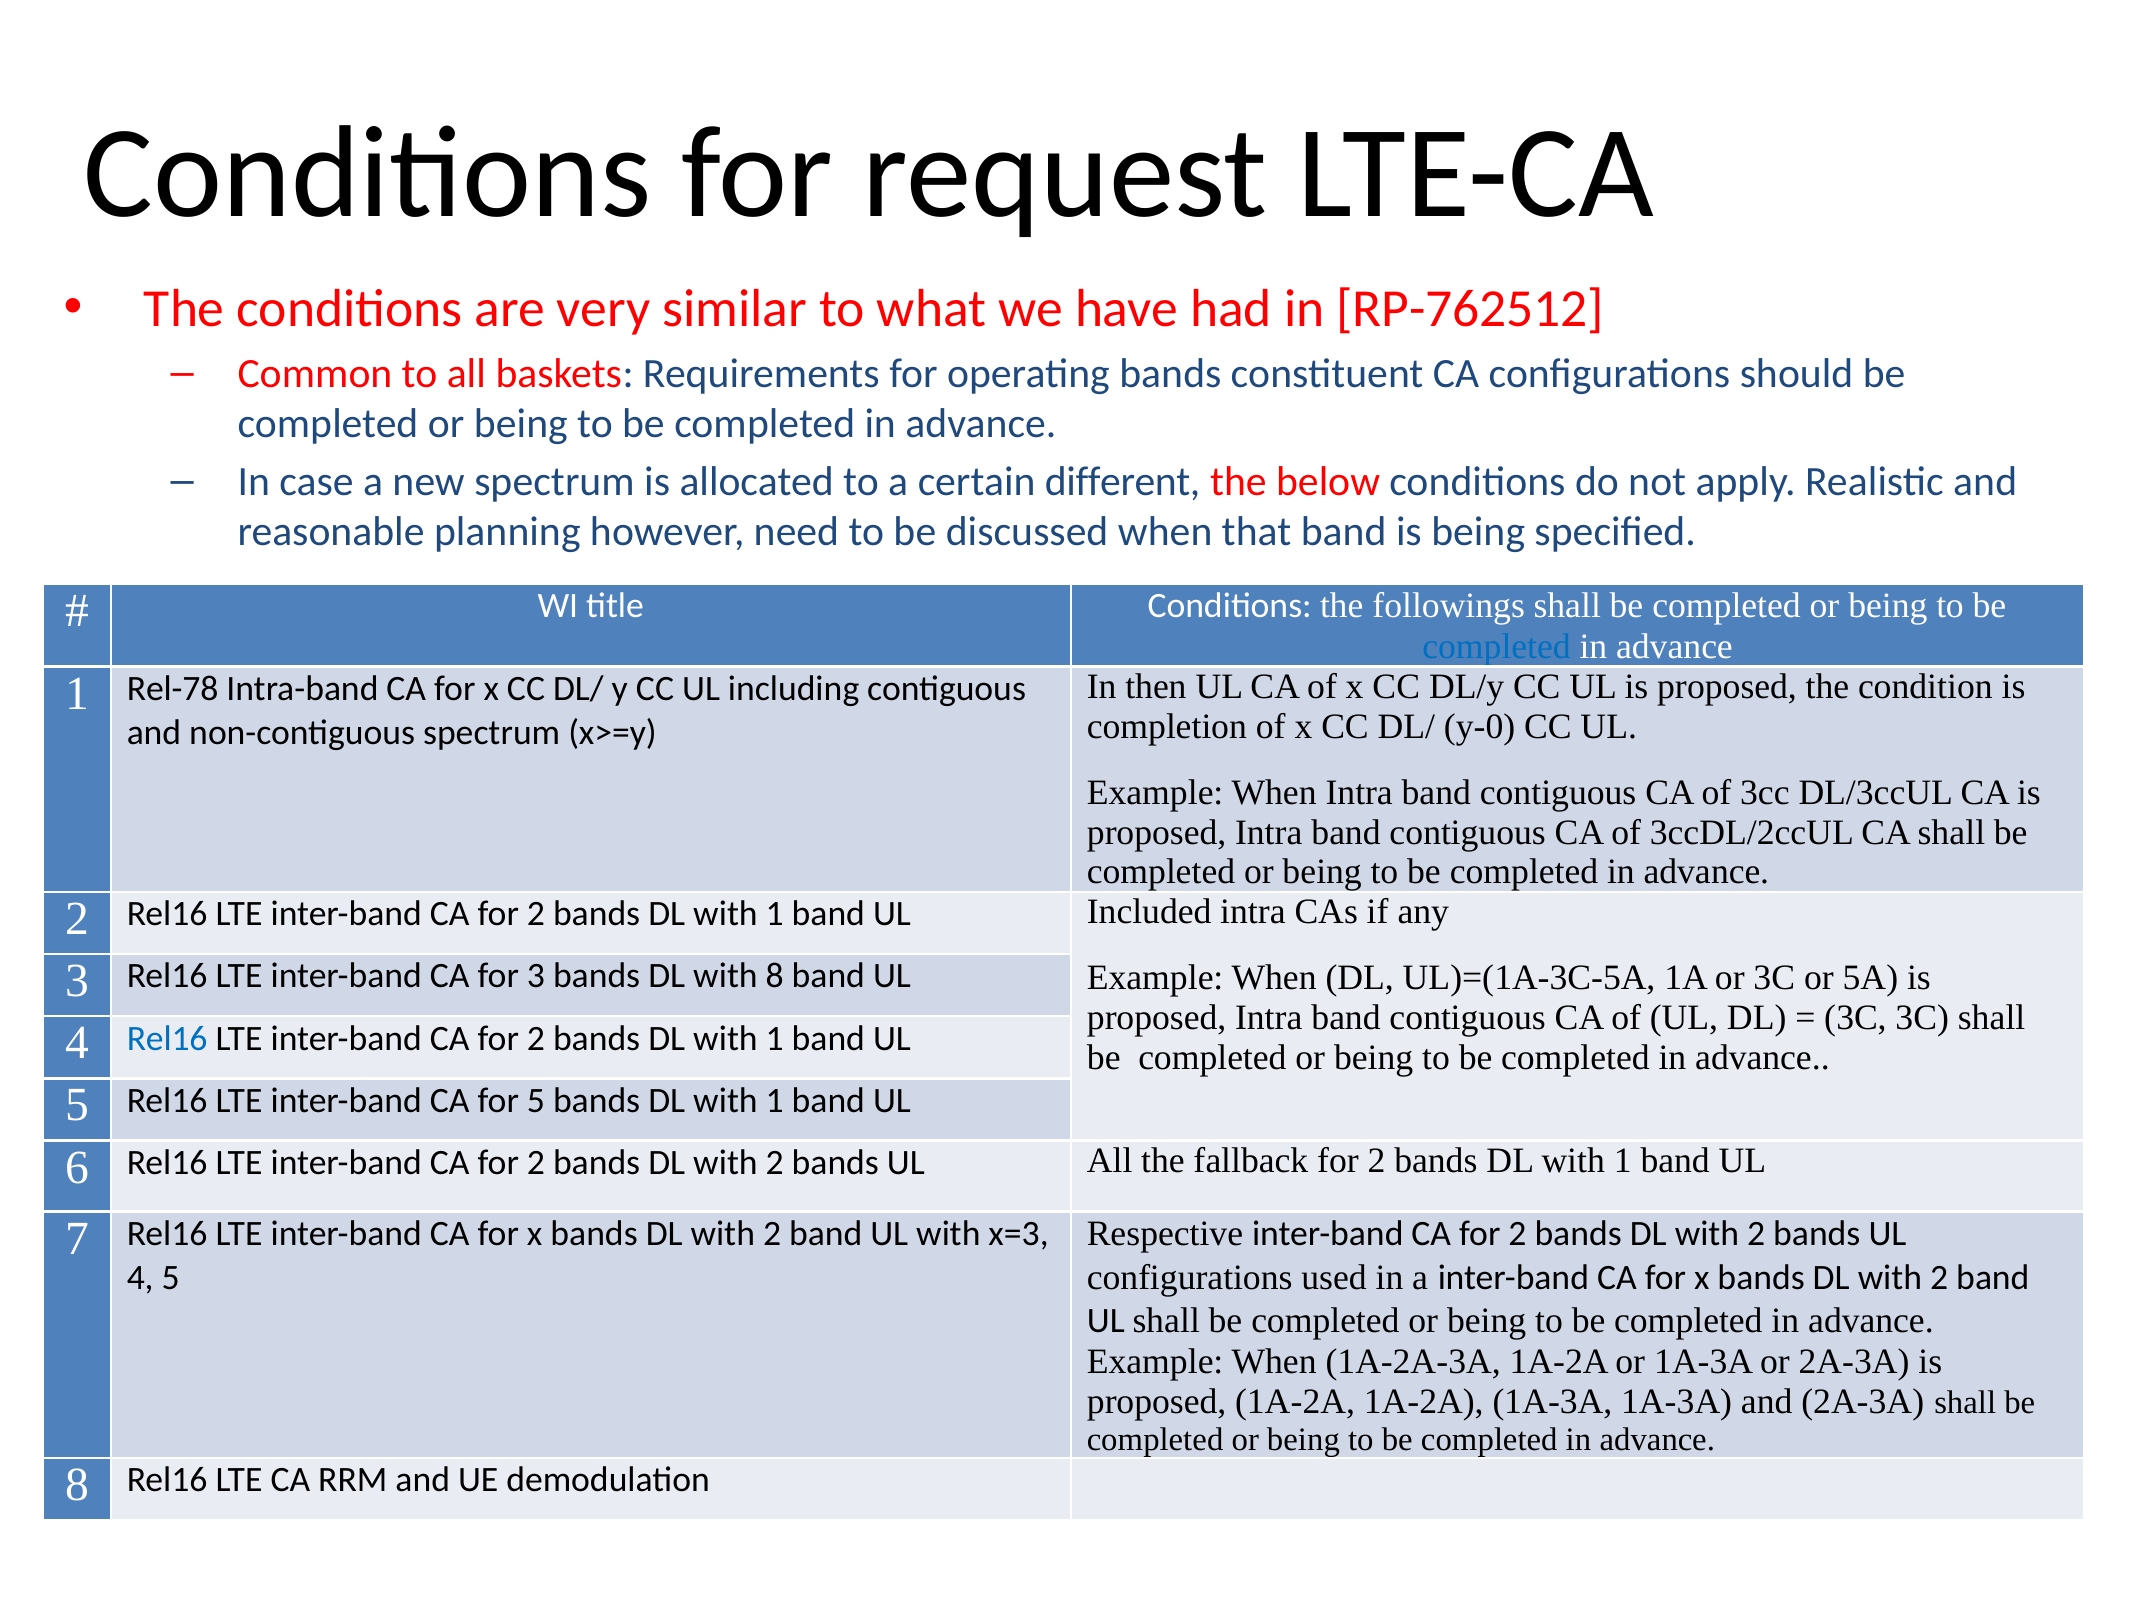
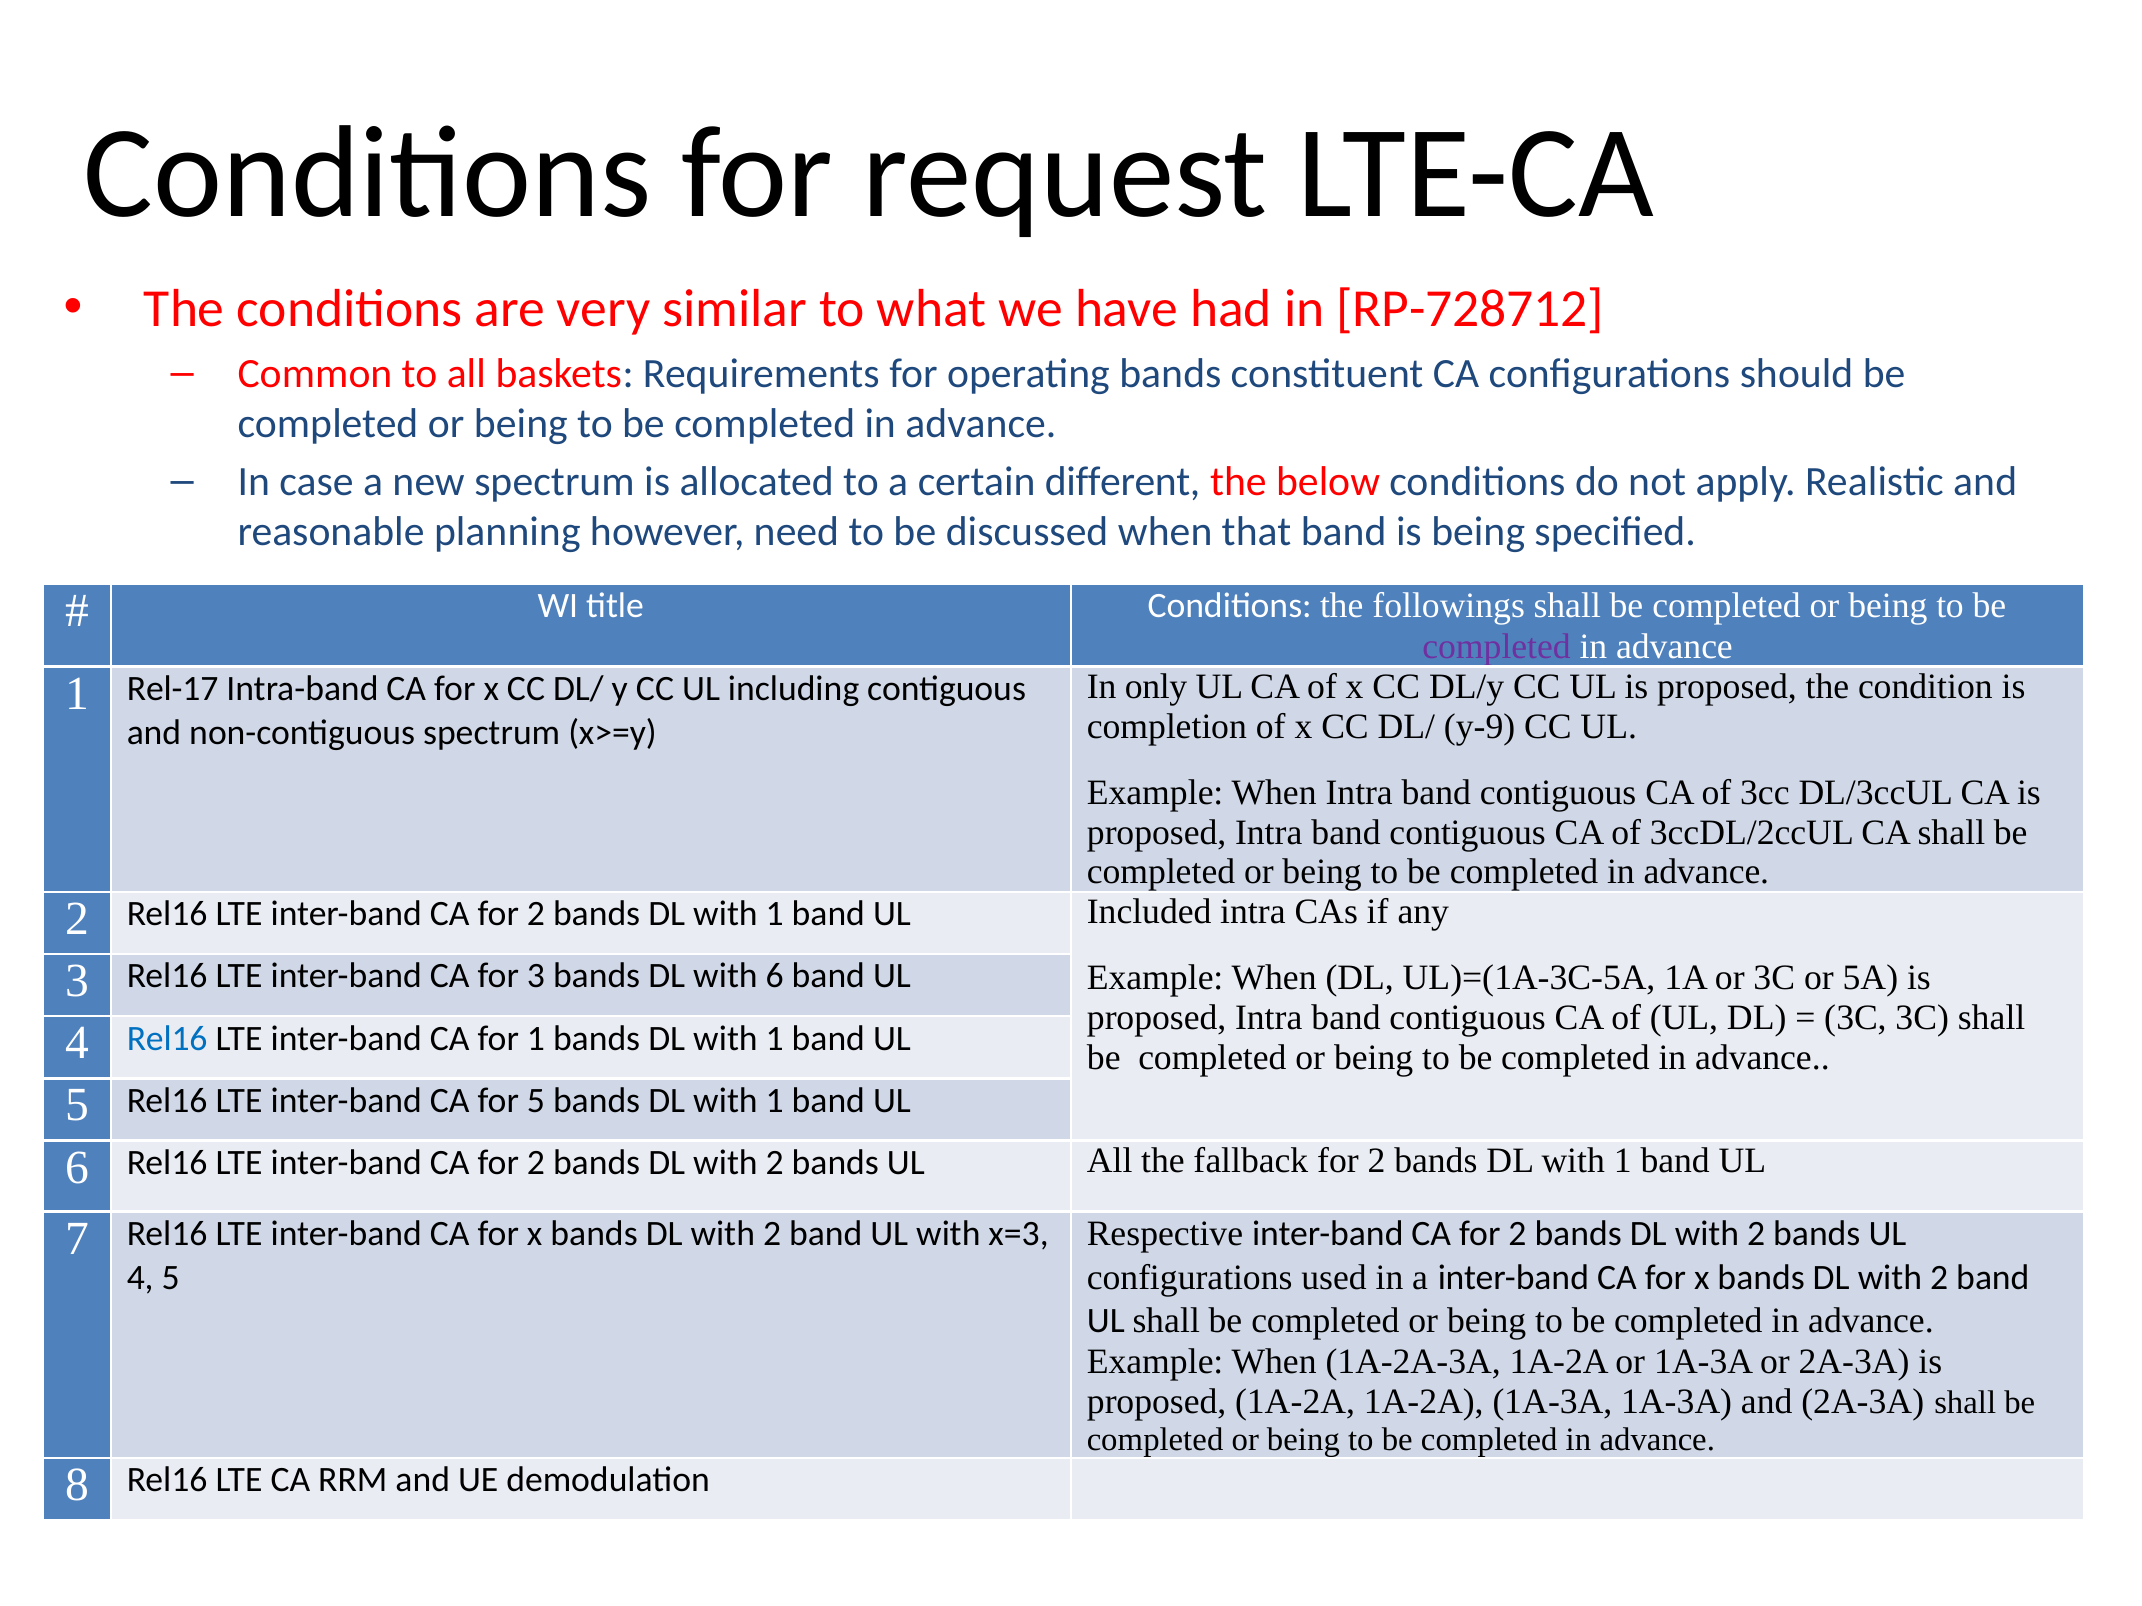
RP-762512: RP-762512 -> RP-728712
completed at (1497, 647) colour: blue -> purple
then: then -> only
Rel-78: Rel-78 -> Rel-17
y-0: y-0 -> y-9
with 8: 8 -> 6
2 at (536, 1039): 2 -> 1
